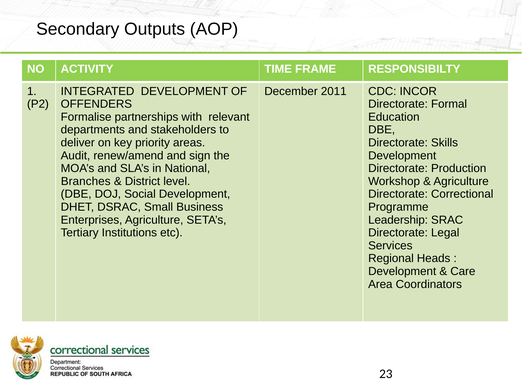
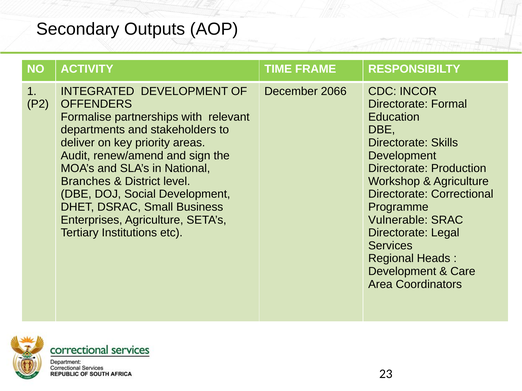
2011: 2011 -> 2066
Leadership: Leadership -> Vulnerable
